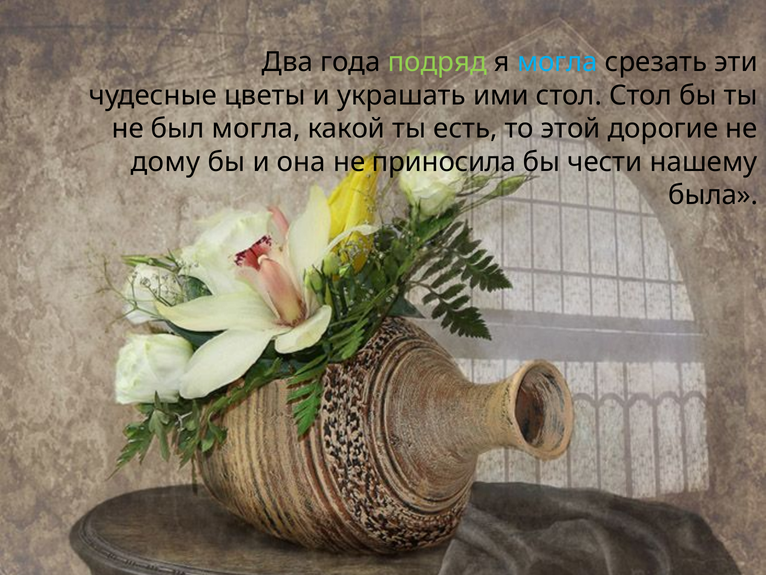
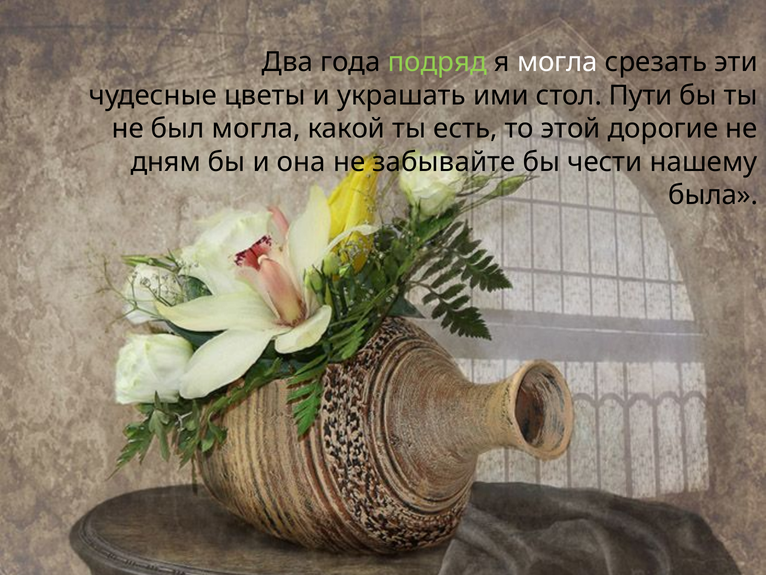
могла at (557, 62) colour: light blue -> white
стол Стол: Стол -> Пути
дому: дому -> дням
приносила: приносила -> забывайте
